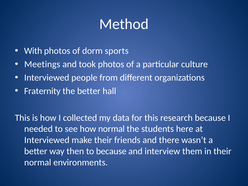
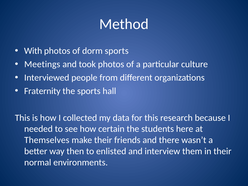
the better: better -> sports
how normal: normal -> certain
Interviewed at (47, 140): Interviewed -> Themselves
to because: because -> enlisted
